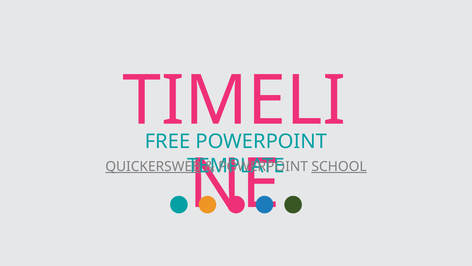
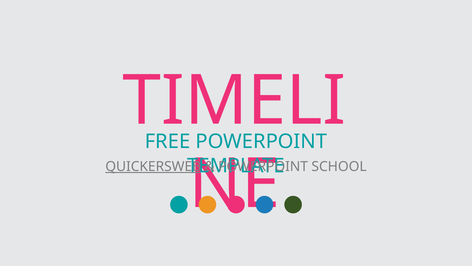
SCHOOL underline: present -> none
